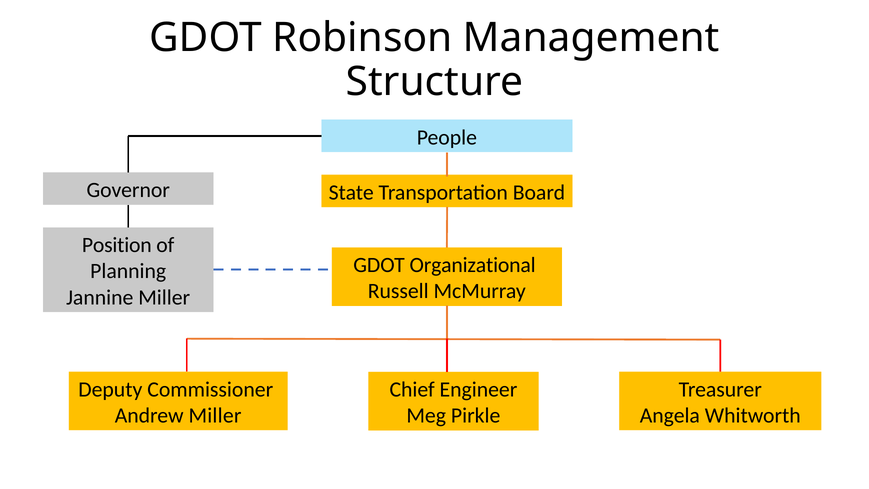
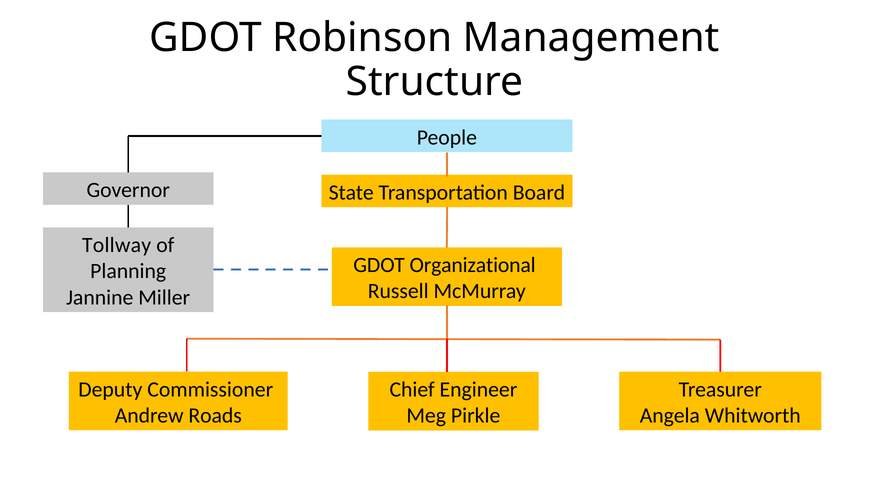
Position: Position -> Tollway
Andrew Miller: Miller -> Roads
